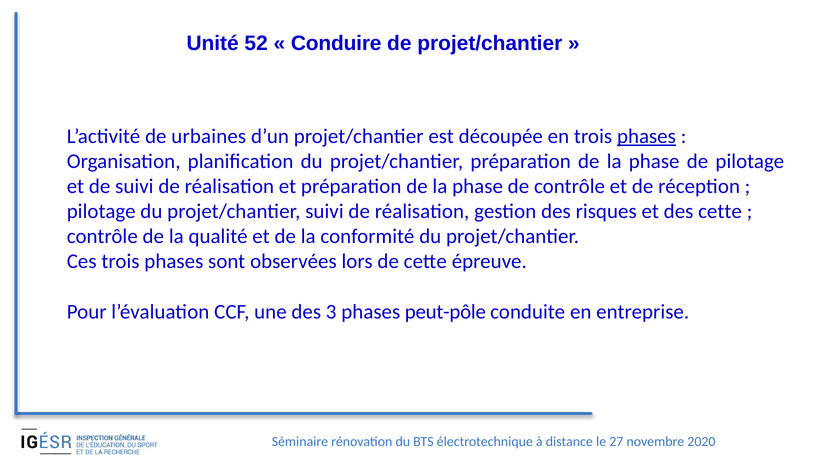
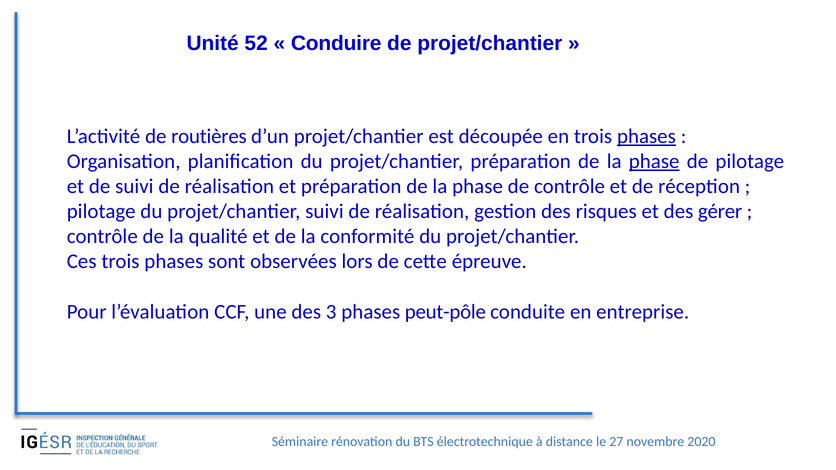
urbaines: urbaines -> routières
phase at (654, 161) underline: none -> present
des cette: cette -> gérer
